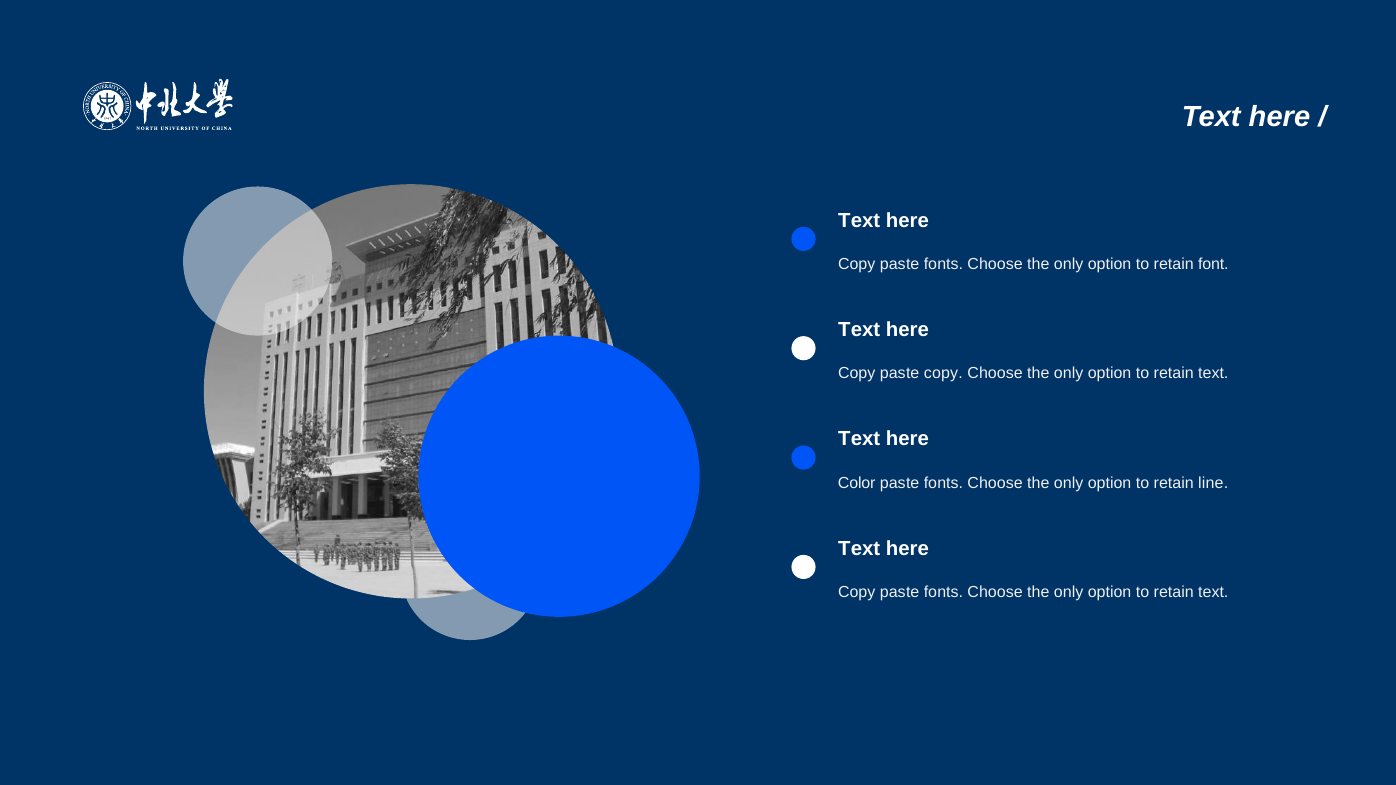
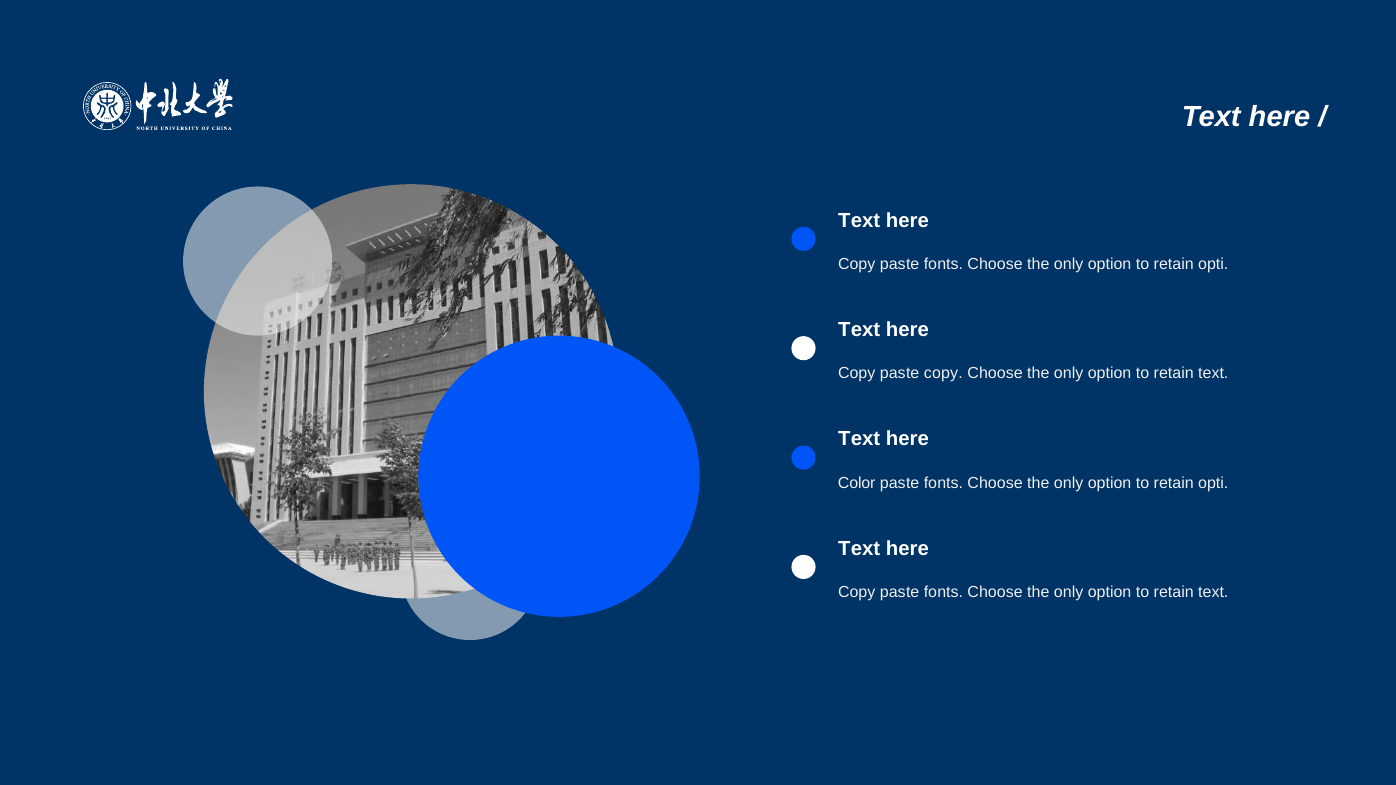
font at (1213, 264): font -> opti
line at (1213, 483): line -> opti
